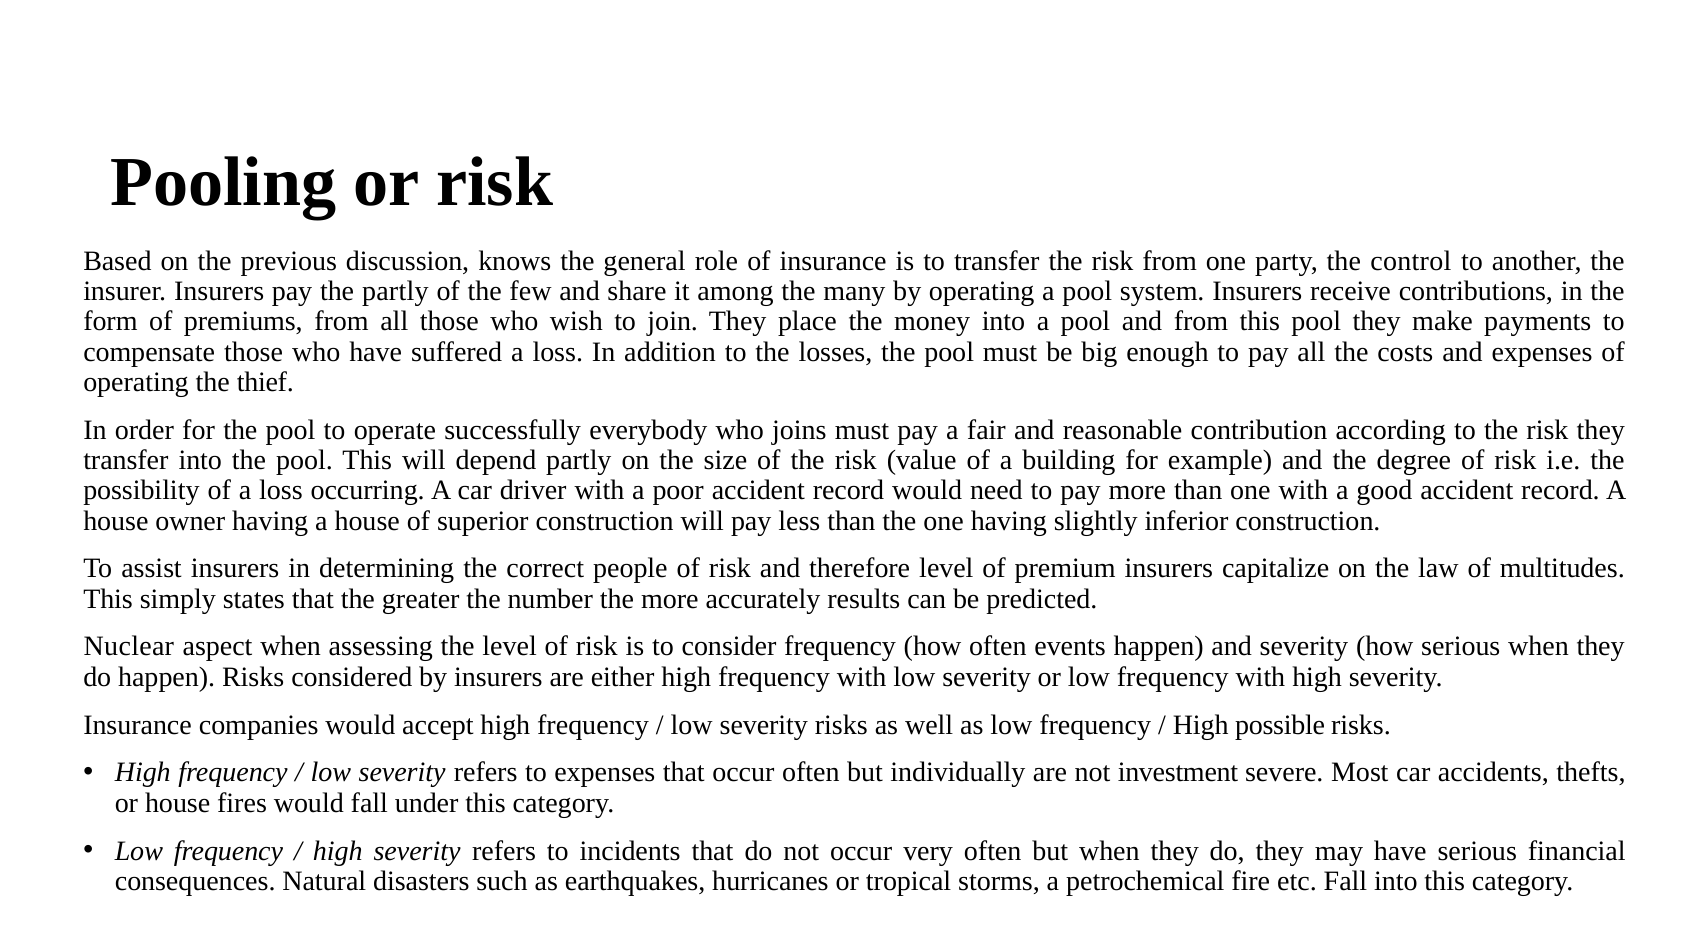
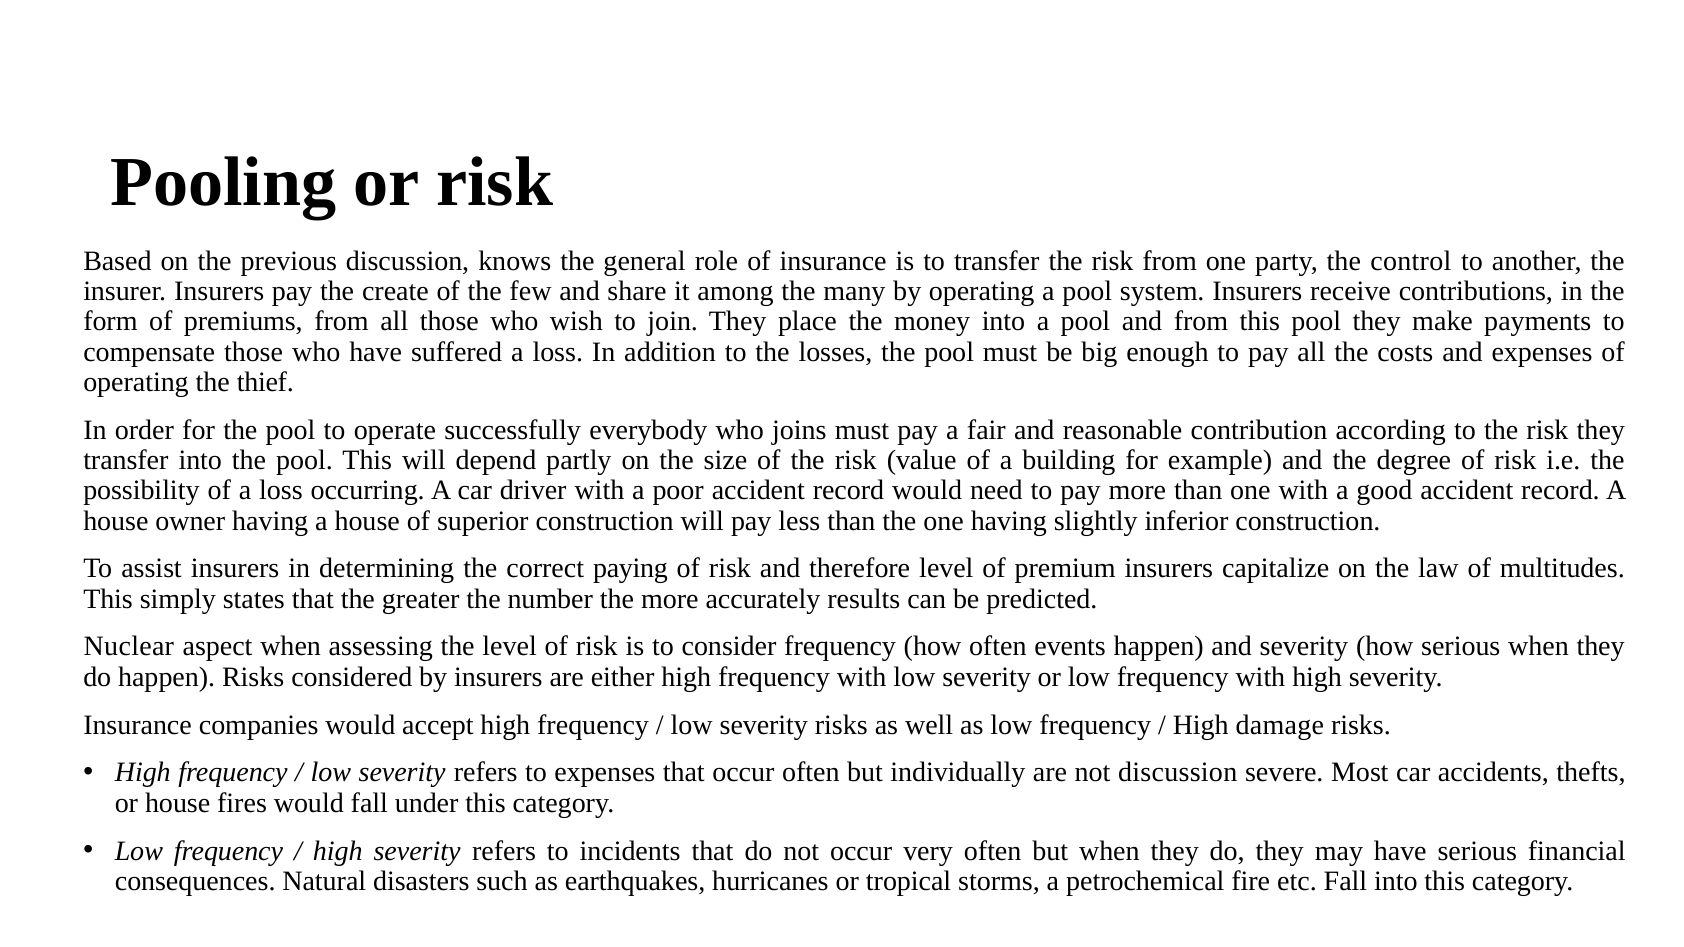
the partly: partly -> create
people: people -> paying
possible: possible -> damage
not investment: investment -> discussion
